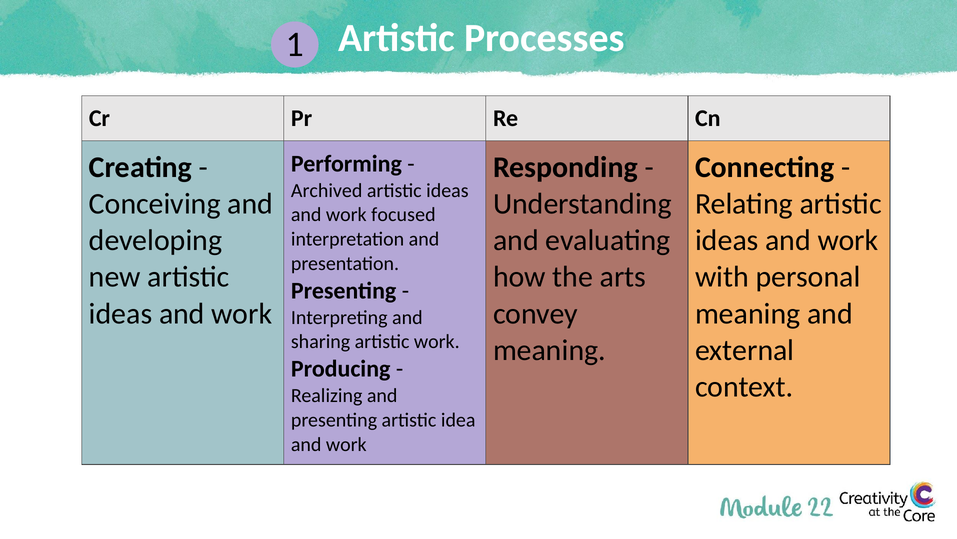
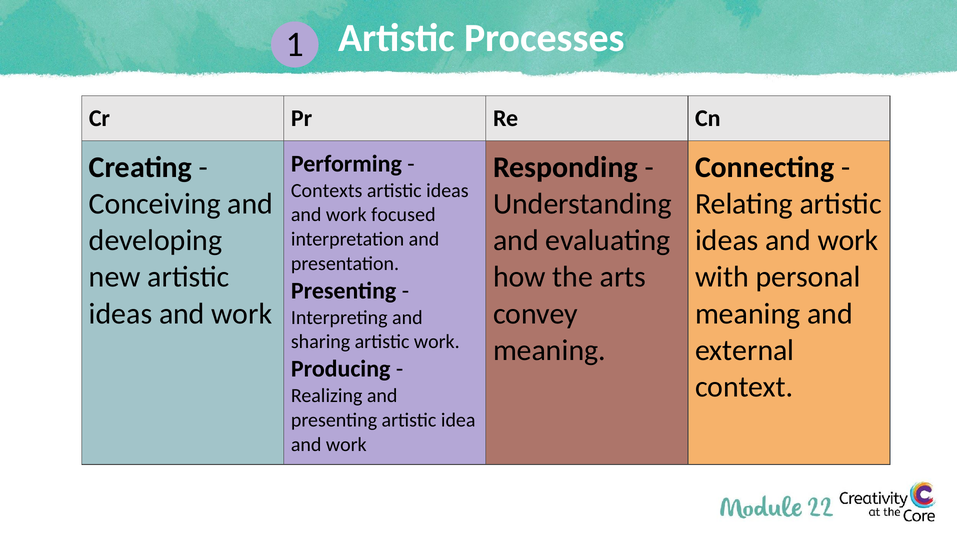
Archived: Archived -> Contexts
